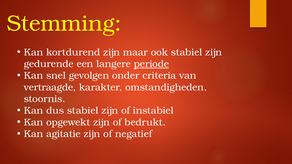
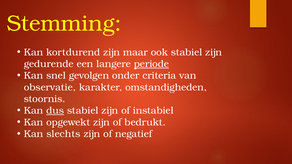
vertraagde: vertraagde -> observatie
dus underline: none -> present
agitatie: agitatie -> slechts
